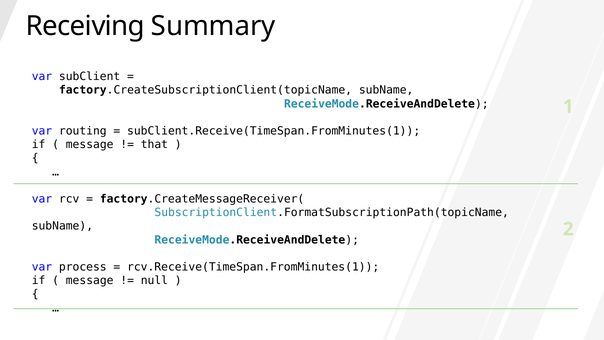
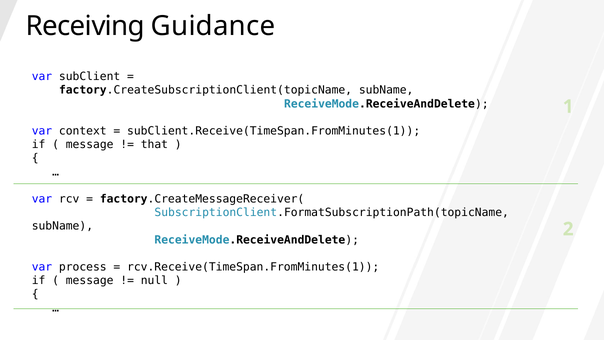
Summary: Summary -> Guidance
routing: routing -> context
